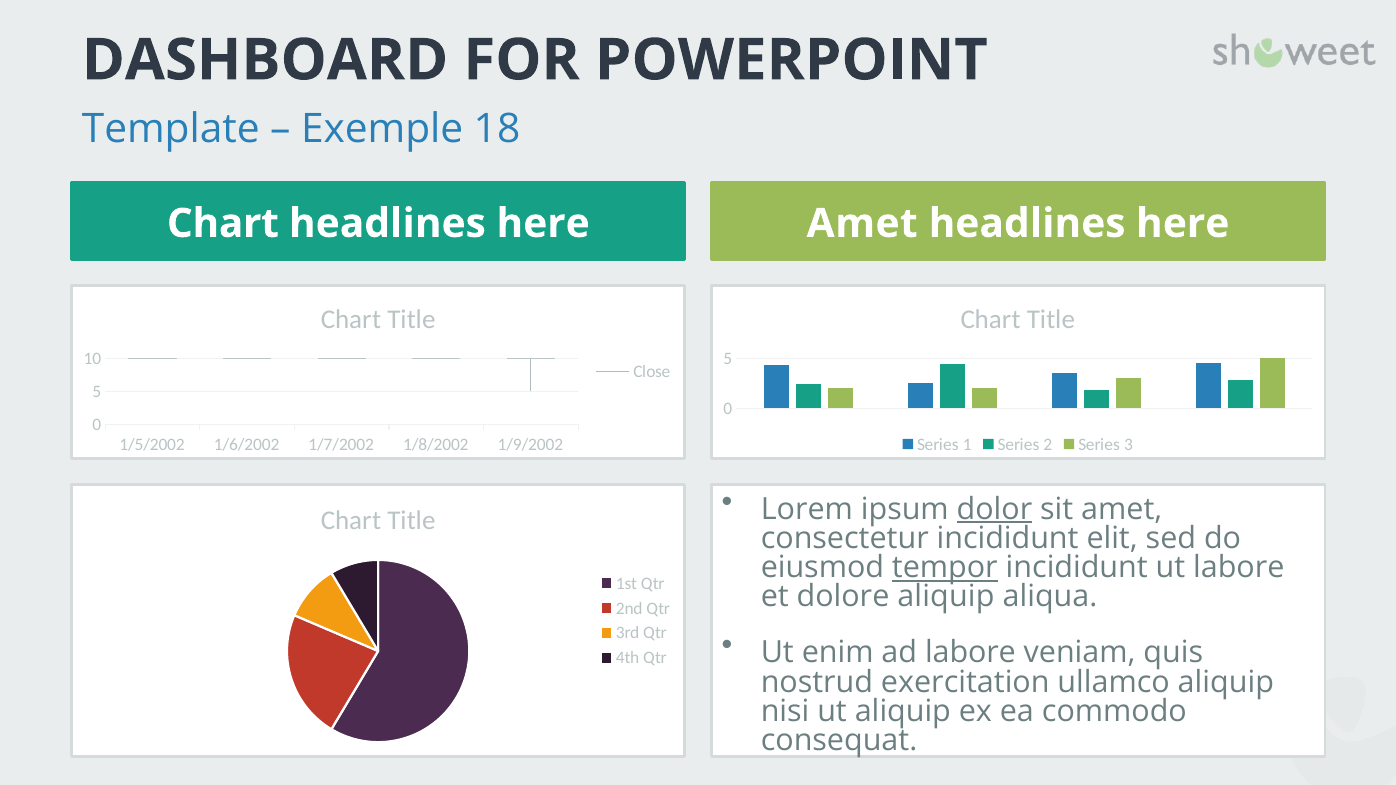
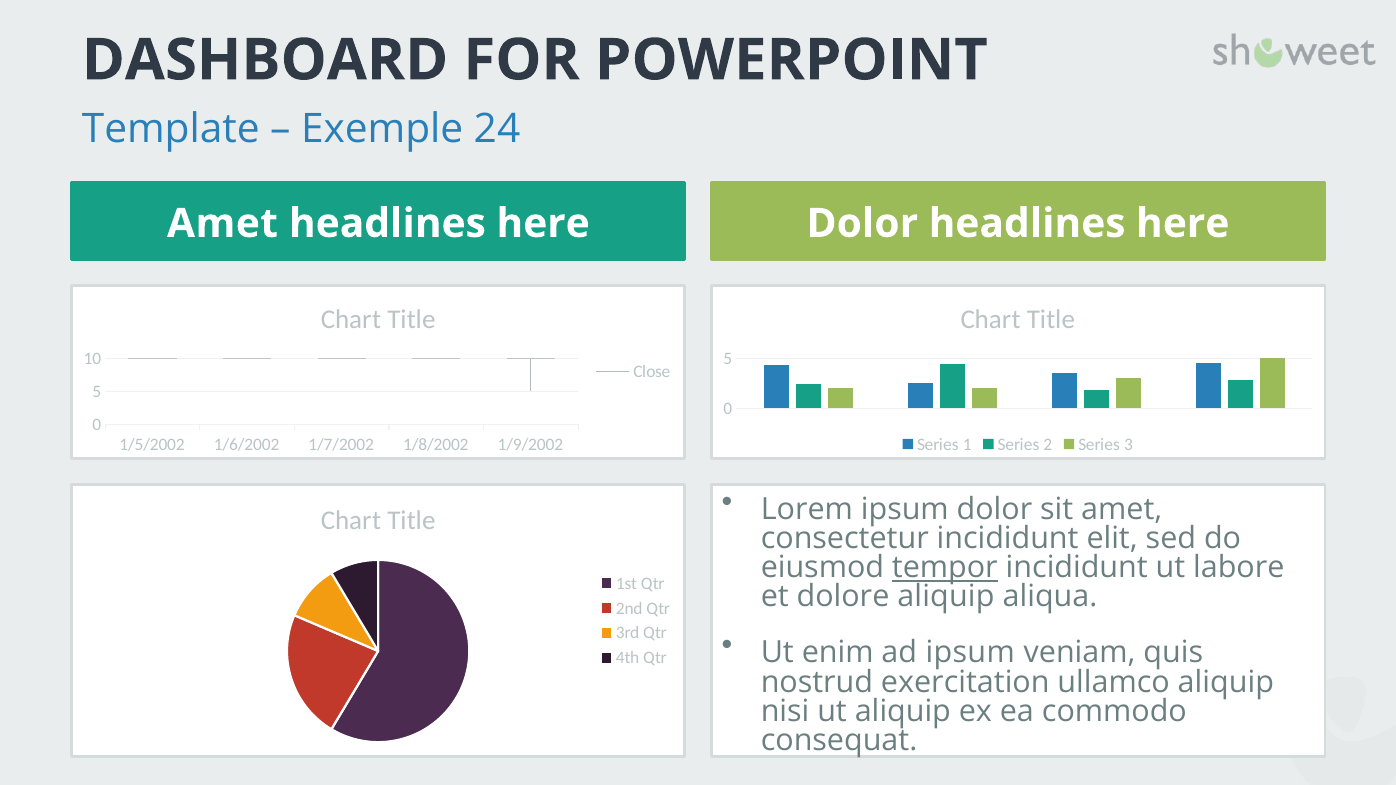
18: 18 -> 24
Chart at (223, 224): Chart -> Amet
here Amet: Amet -> Dolor
dolor at (994, 509) underline: present -> none
ad labore: labore -> ipsum
